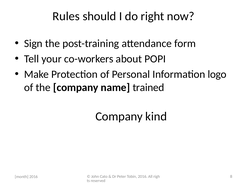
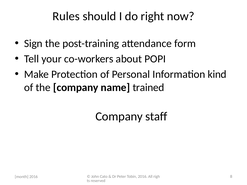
logo: logo -> kind
kind: kind -> staff
